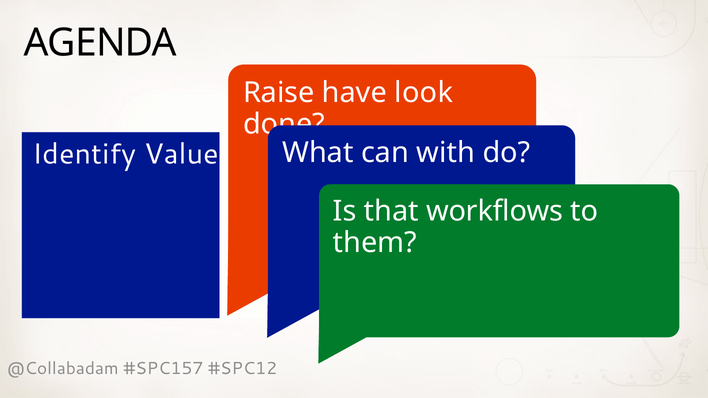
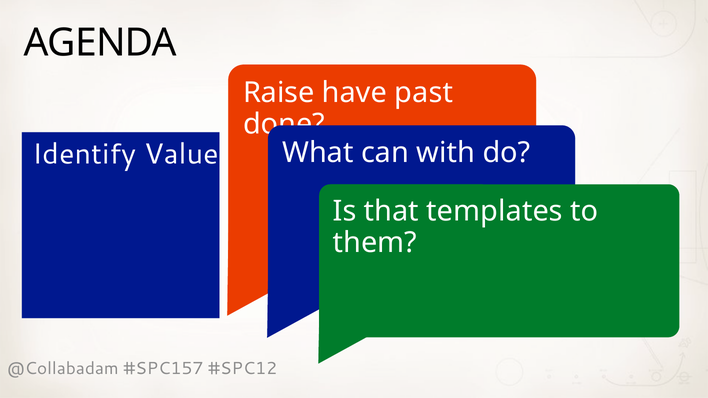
look: look -> past
workflows: workflows -> templates
